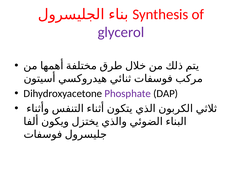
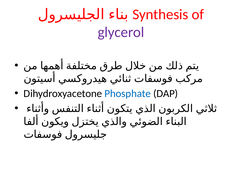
Phosphate colour: purple -> blue
